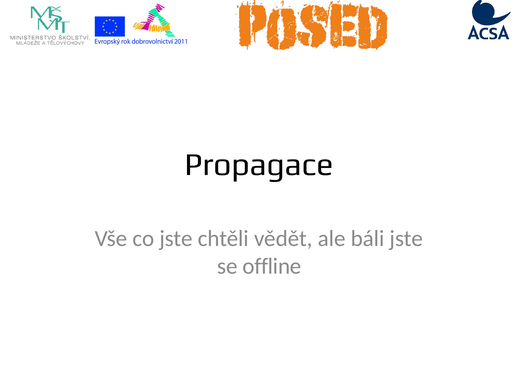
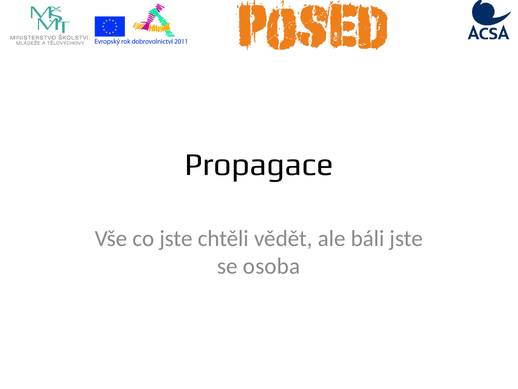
offline: offline -> osoba
